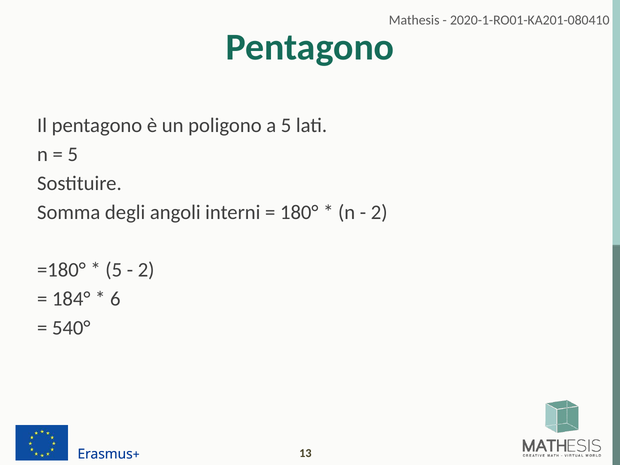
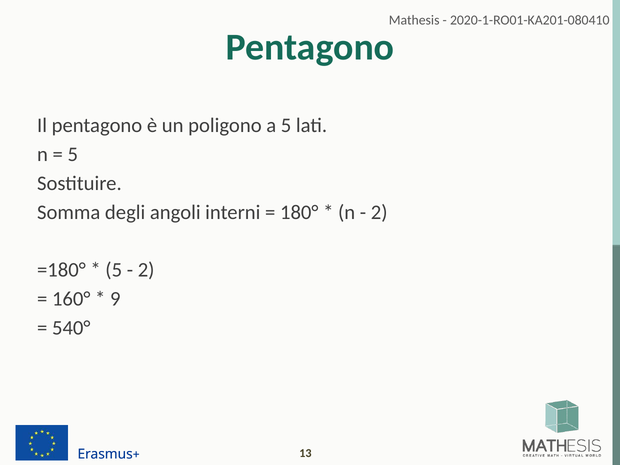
184°: 184° -> 160°
6: 6 -> 9
